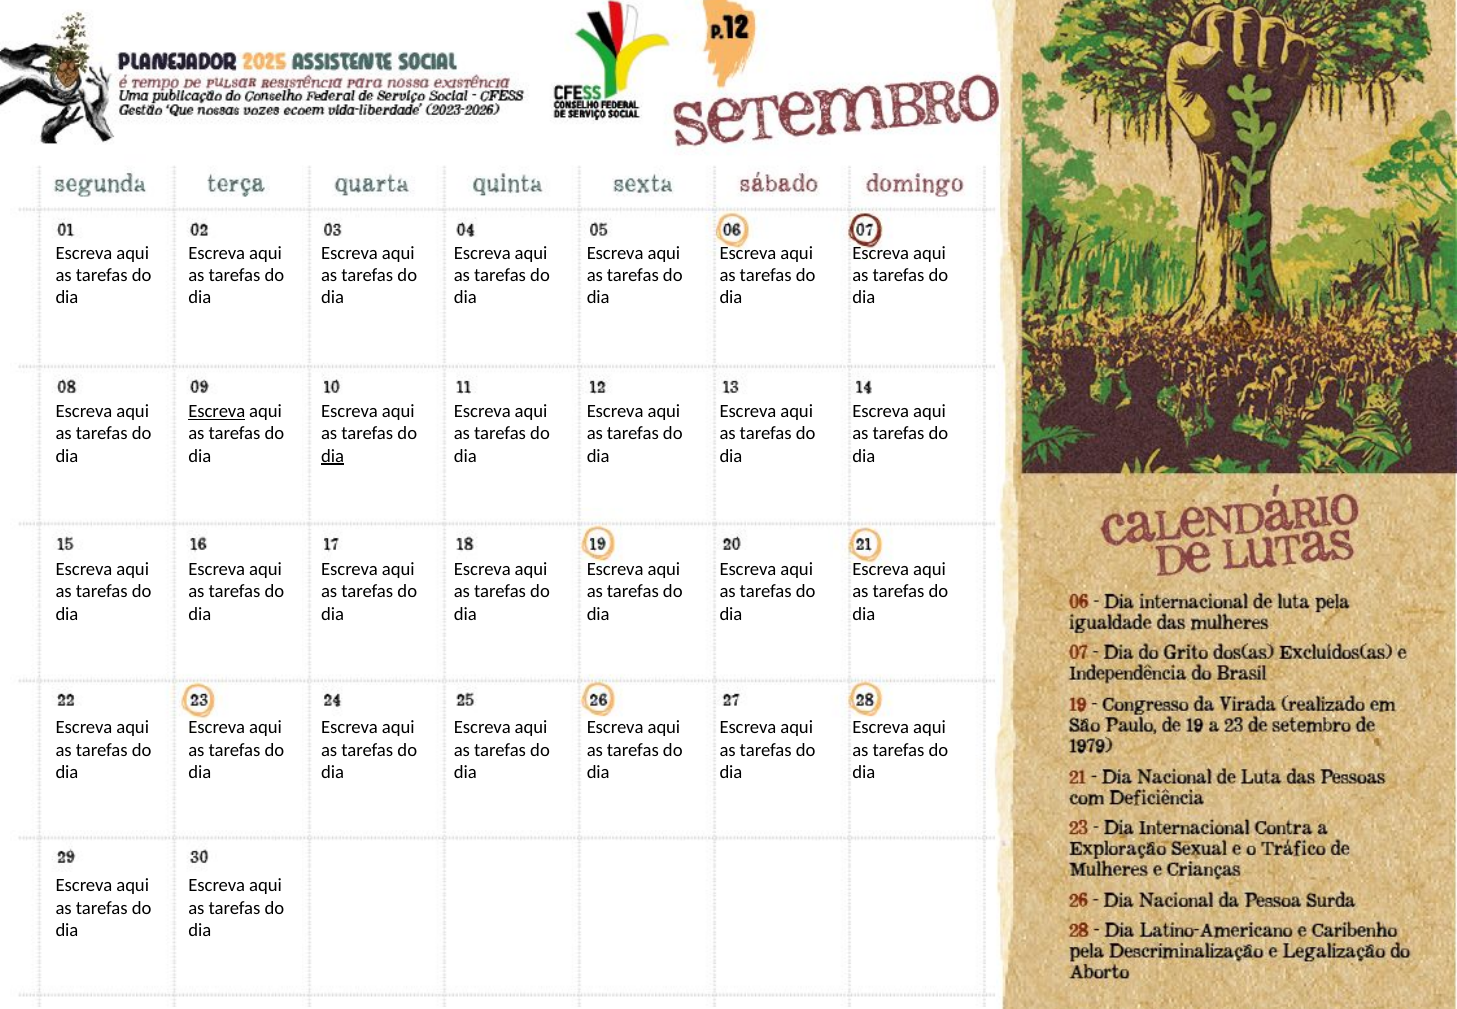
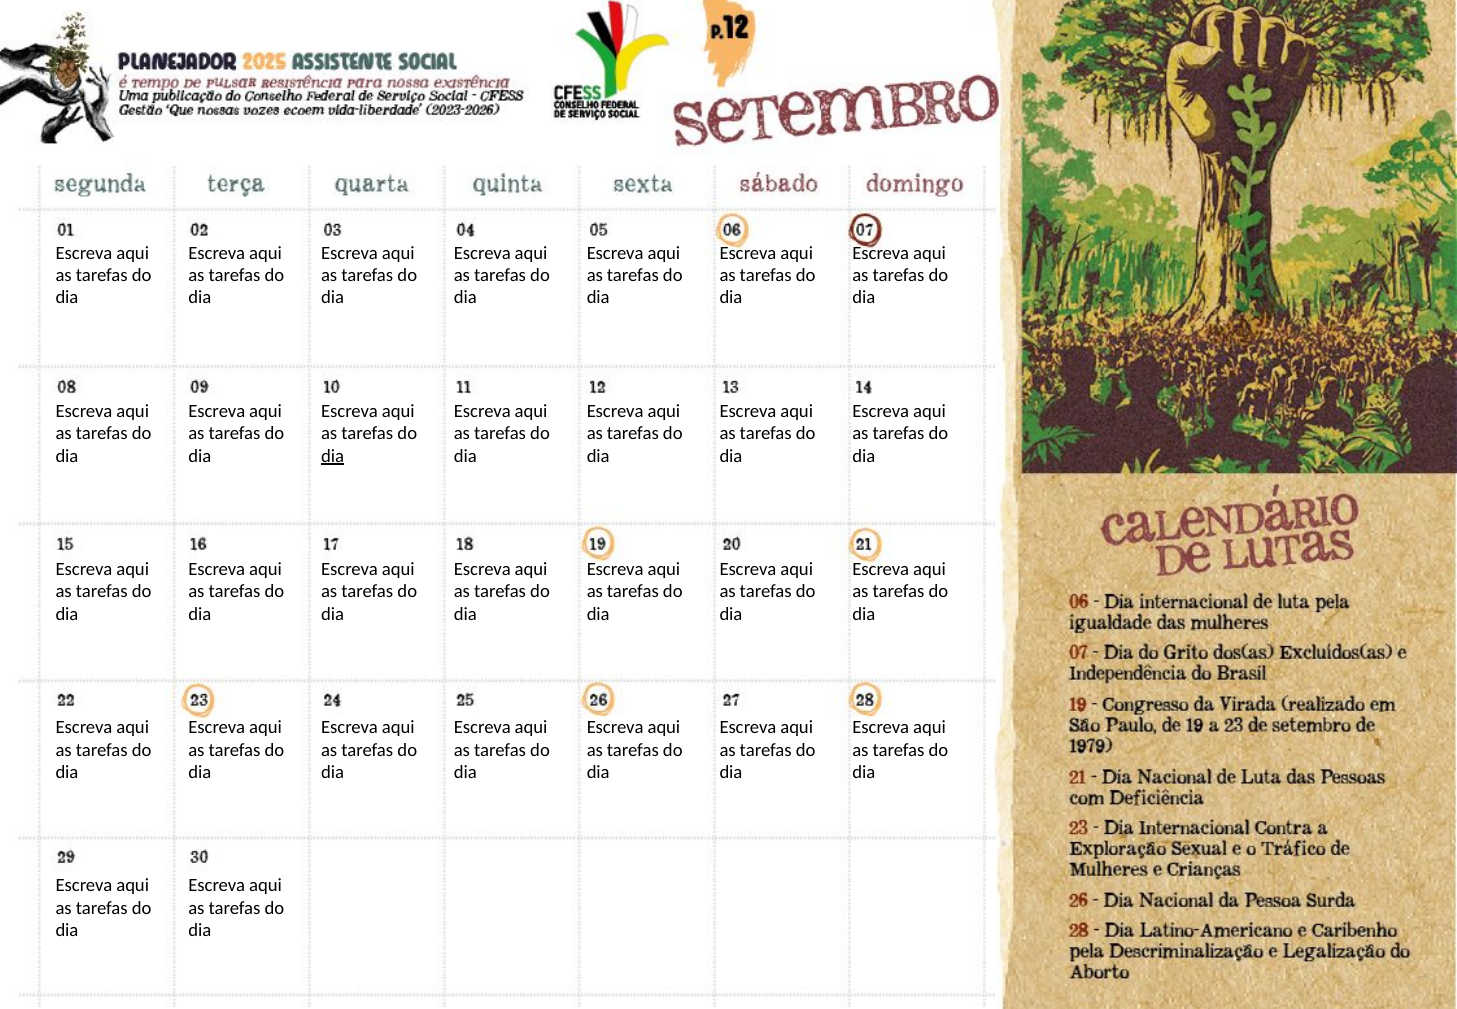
Escreva at (217, 411) underline: present -> none
